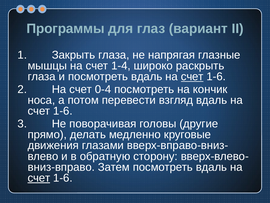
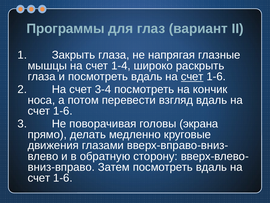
0-4: 0-4 -> 3-4
другие: другие -> экрана
счет at (39, 178) underline: present -> none
